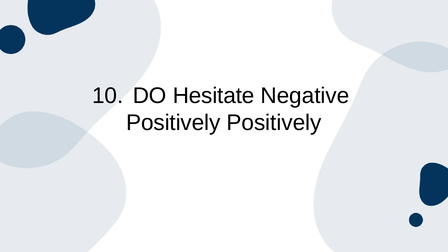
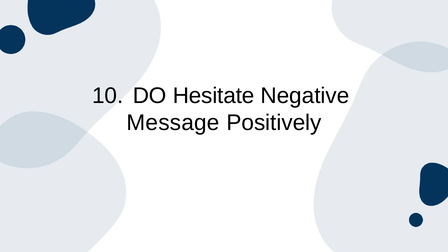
Positively at (173, 123): Positively -> Message
